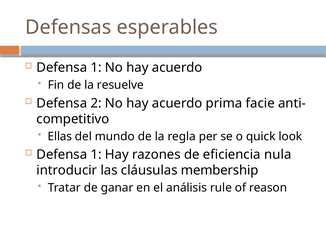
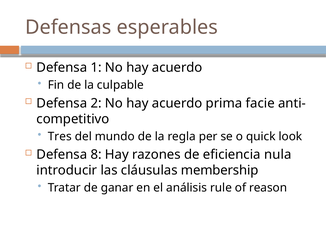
resuelve: resuelve -> culpable
Ellas: Ellas -> Tres
1 at (96, 154): 1 -> 8
